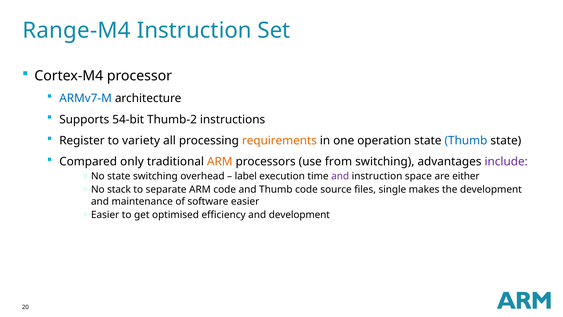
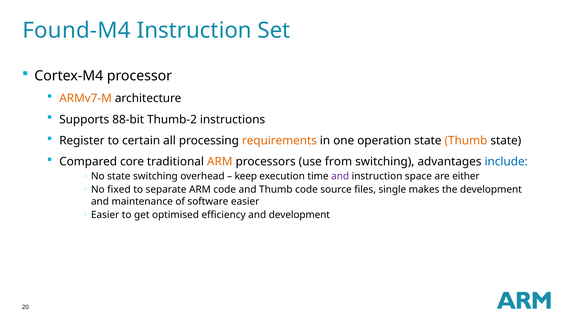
Range-M4: Range-M4 -> Found-M4
ARMv7-M colour: blue -> orange
54-bit: 54-bit -> 88-bit
variety: variety -> certain
Thumb at (466, 141) colour: blue -> orange
only: only -> core
include colour: purple -> blue
label: label -> keep
stack: stack -> fixed
